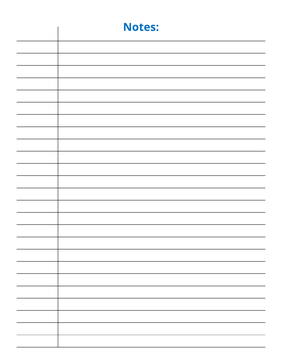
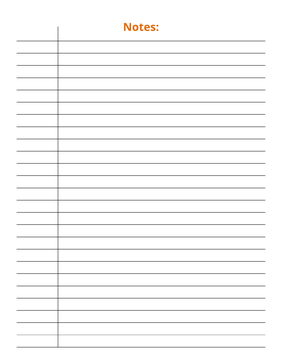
Notes colour: blue -> orange
